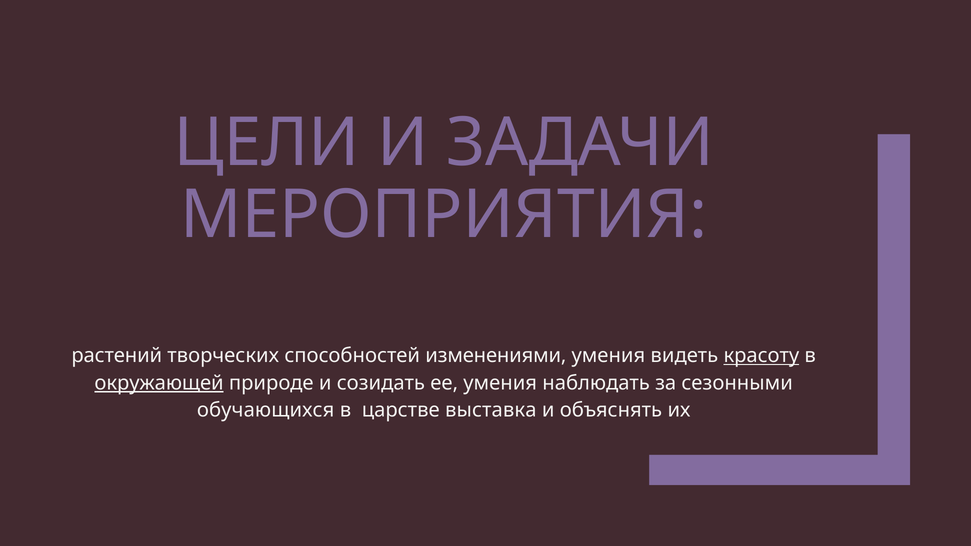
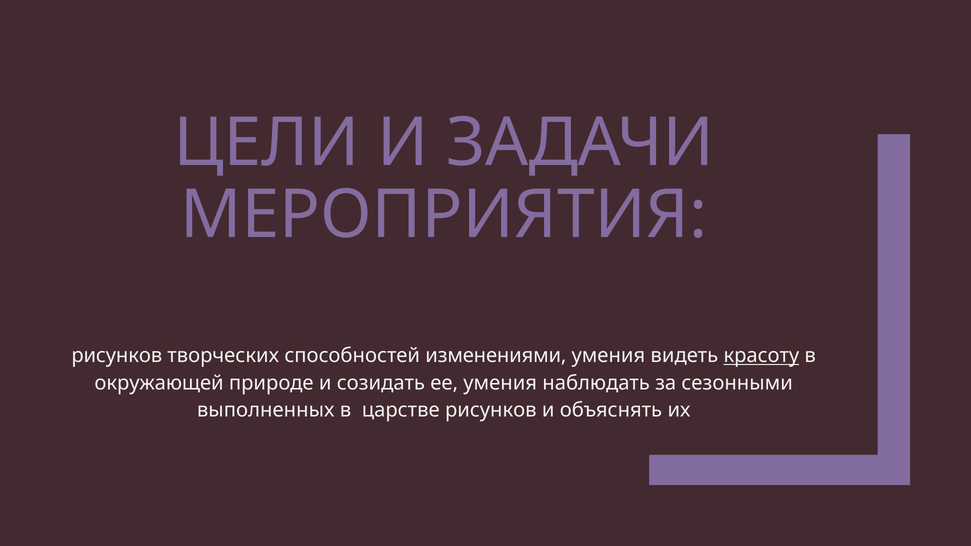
растений at (117, 356): растений -> рисунков
окружающей underline: present -> none
обучающихся: обучающихся -> выполненных
царстве выставка: выставка -> рисунков
